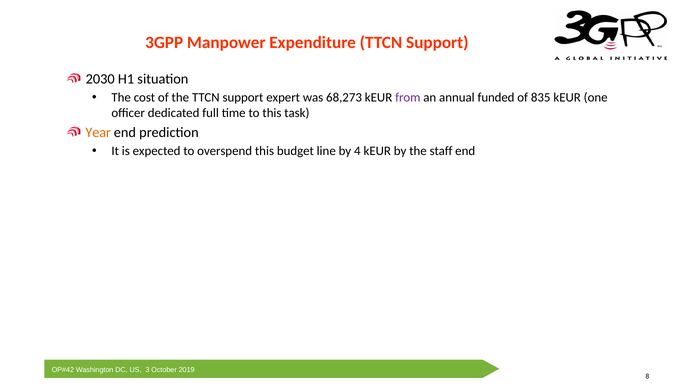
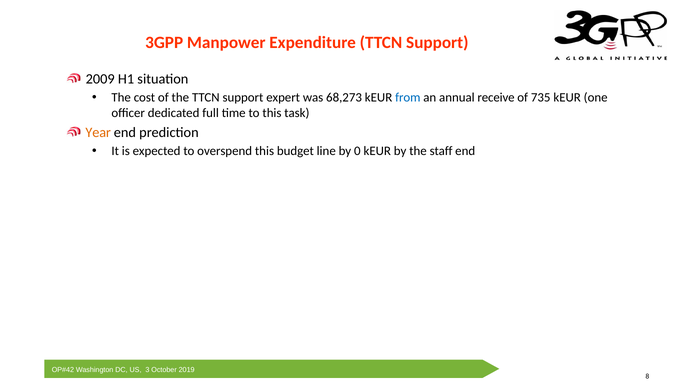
2030: 2030 -> 2009
from colour: purple -> blue
funded: funded -> receive
835: 835 -> 735
4: 4 -> 0
